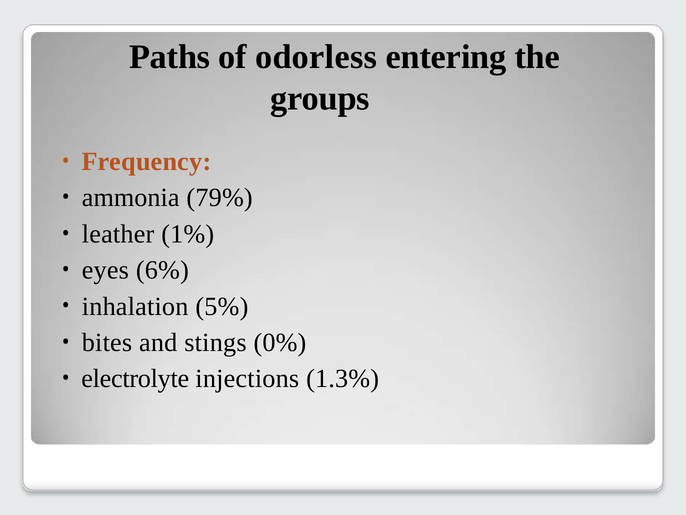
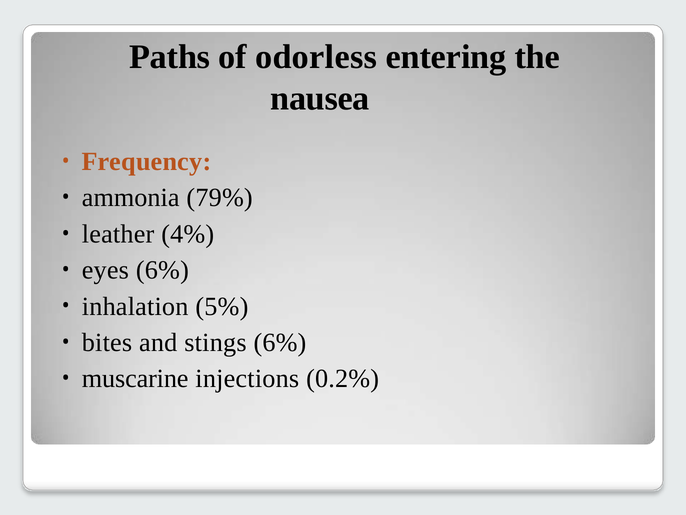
groups: groups -> nausea
1%: 1% -> 4%
stings 0%: 0% -> 6%
electrolyte: electrolyte -> muscarine
1.3%: 1.3% -> 0.2%
